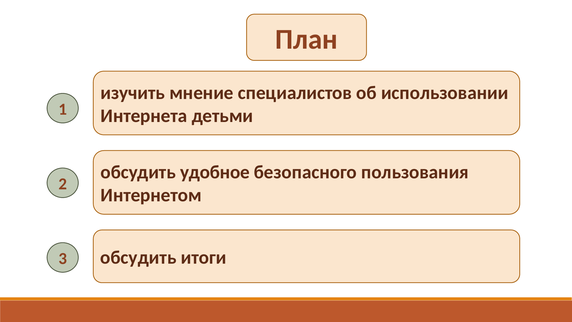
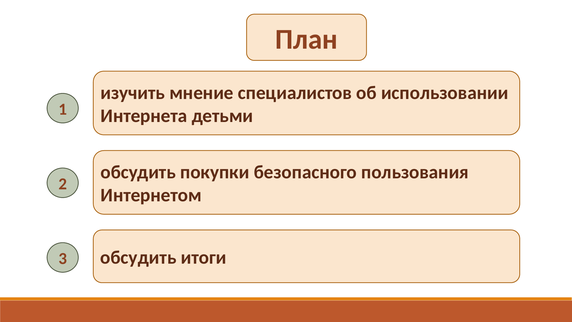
удобное: удобное -> покупки
